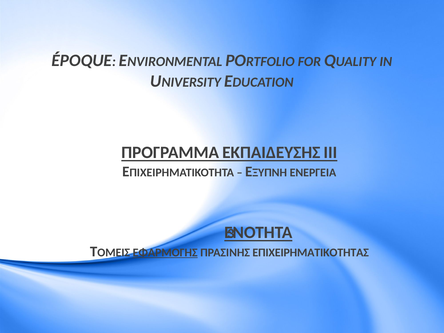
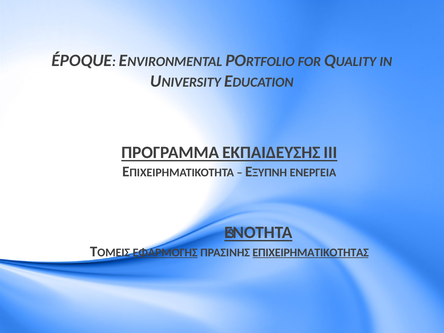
ΕΠΙΧΕΙΡΗΜΑΤΙΚΟΤΗΤΑΣ underline: none -> present
